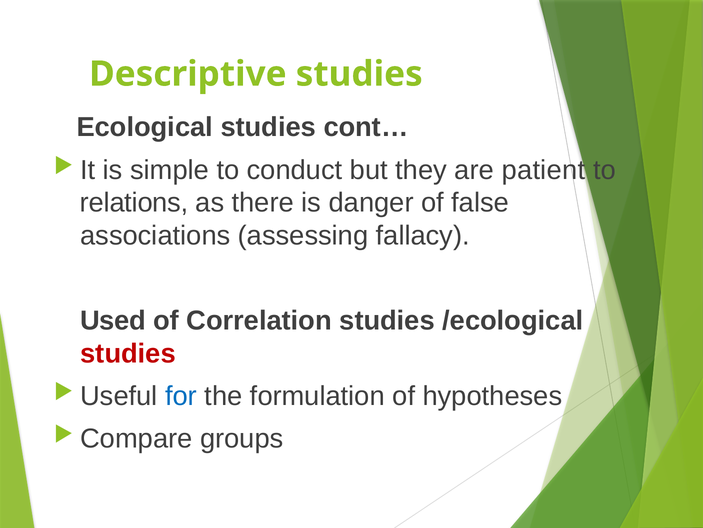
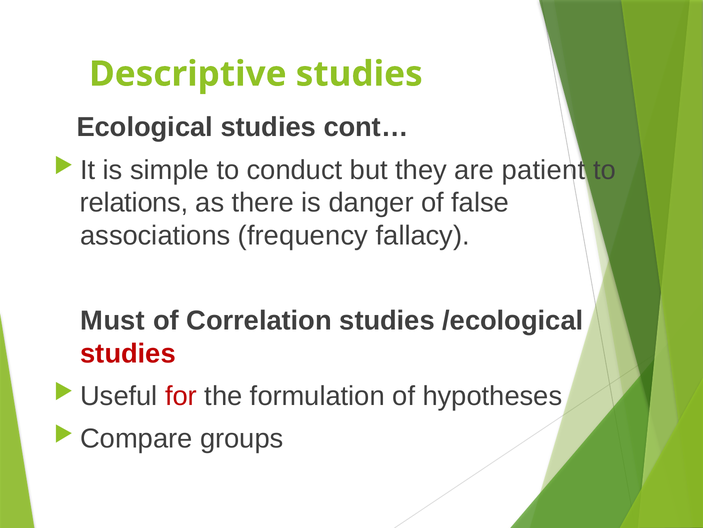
assessing: assessing -> frequency
Used: Used -> Must
for colour: blue -> red
